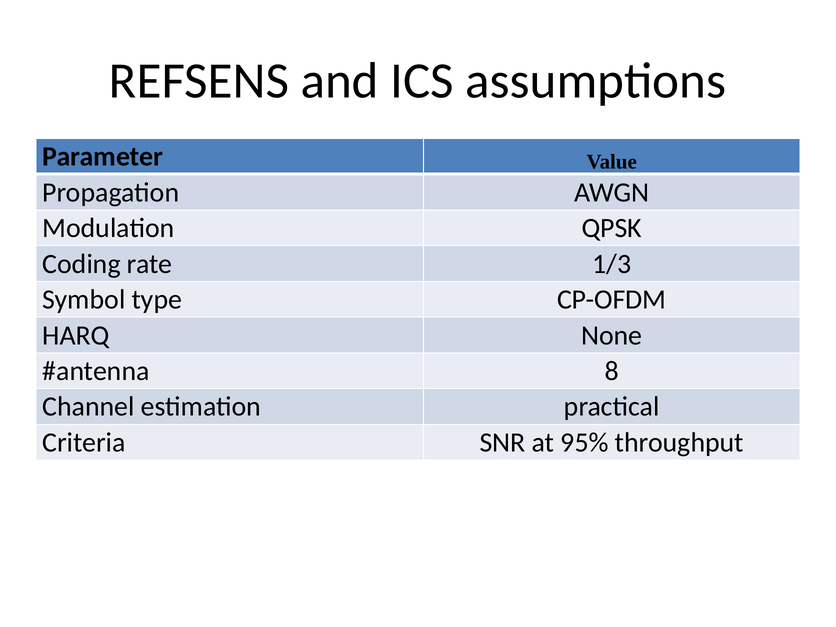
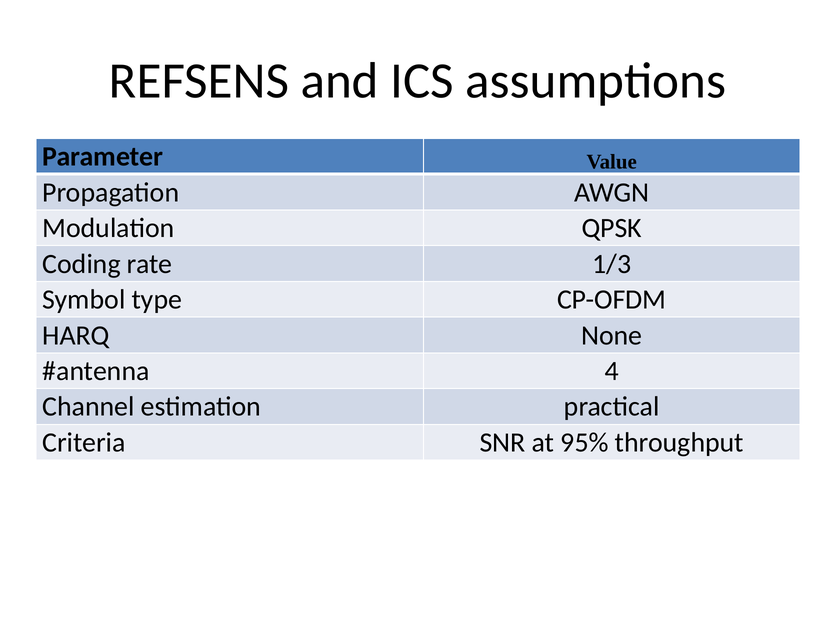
8: 8 -> 4
